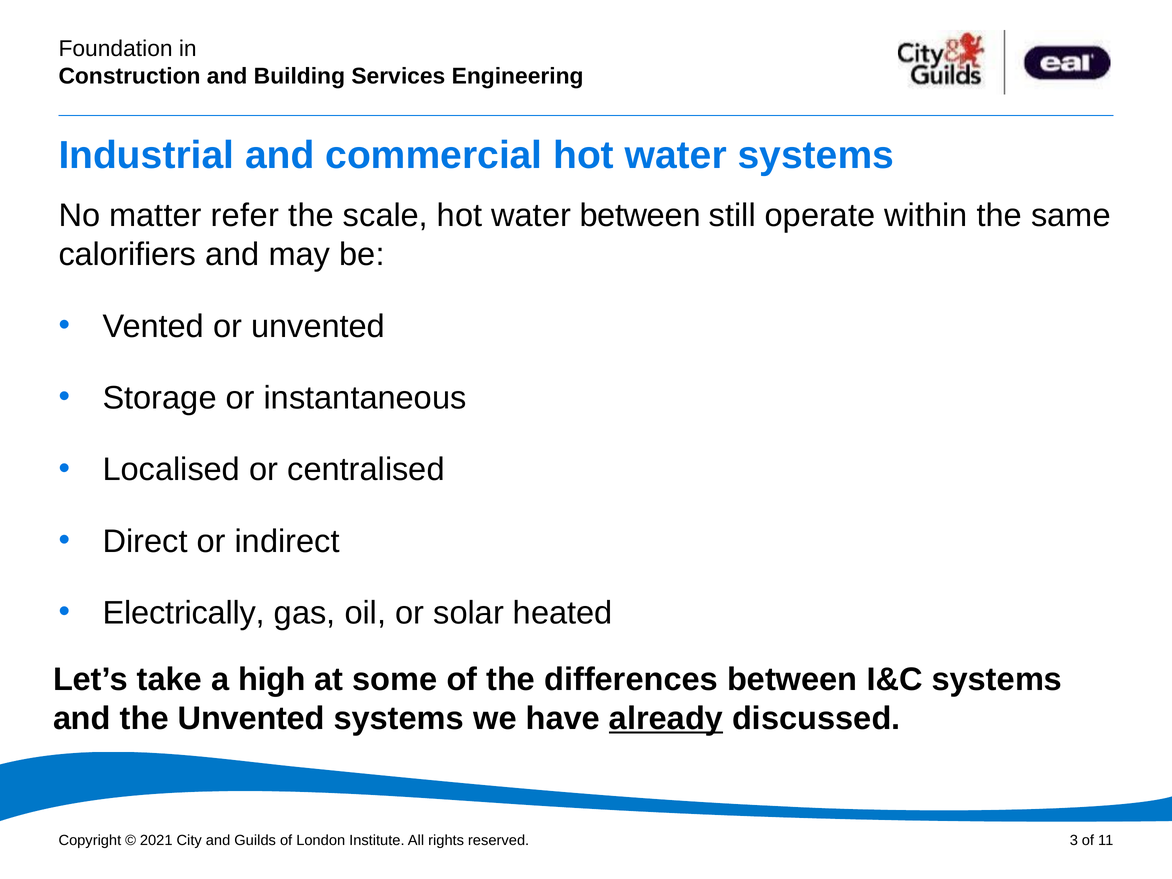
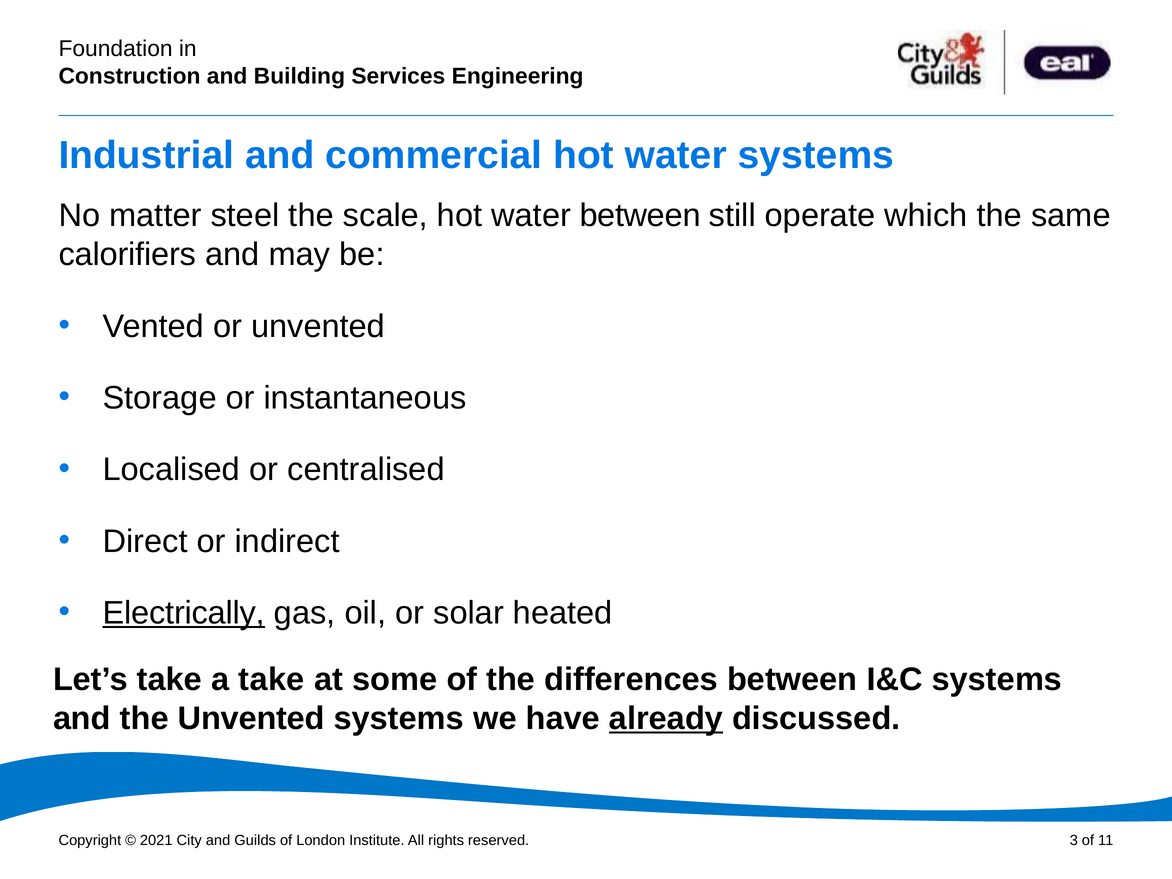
refer: refer -> steel
within: within -> which
Electrically underline: none -> present
a high: high -> take
